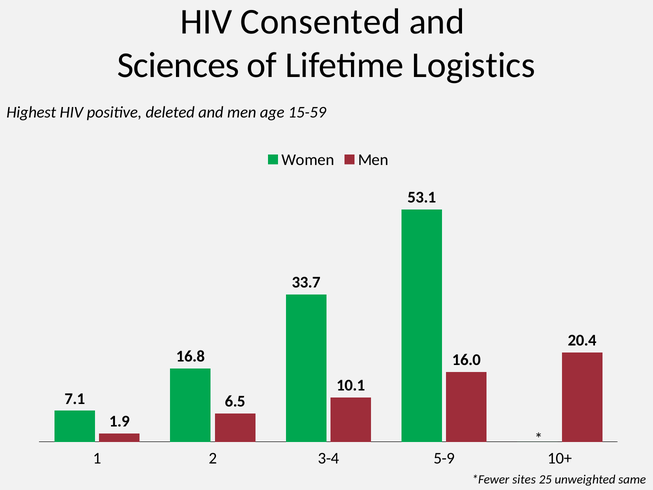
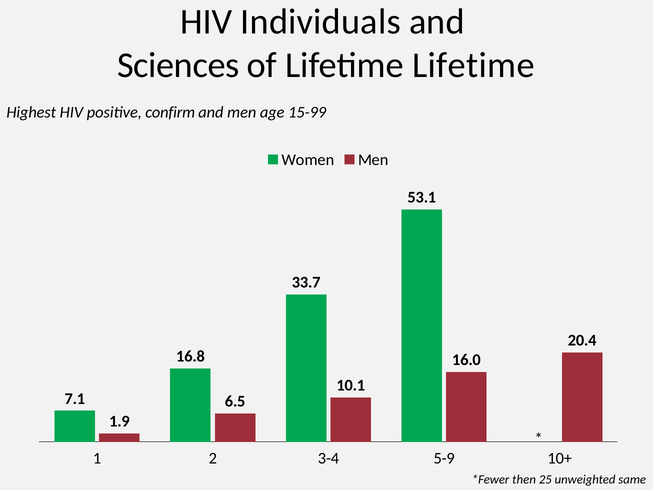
Consented: Consented -> Individuals
Lifetime Logistics: Logistics -> Lifetime
deleted: deleted -> confirm
15-59: 15-59 -> 15-99
sites: sites -> then
